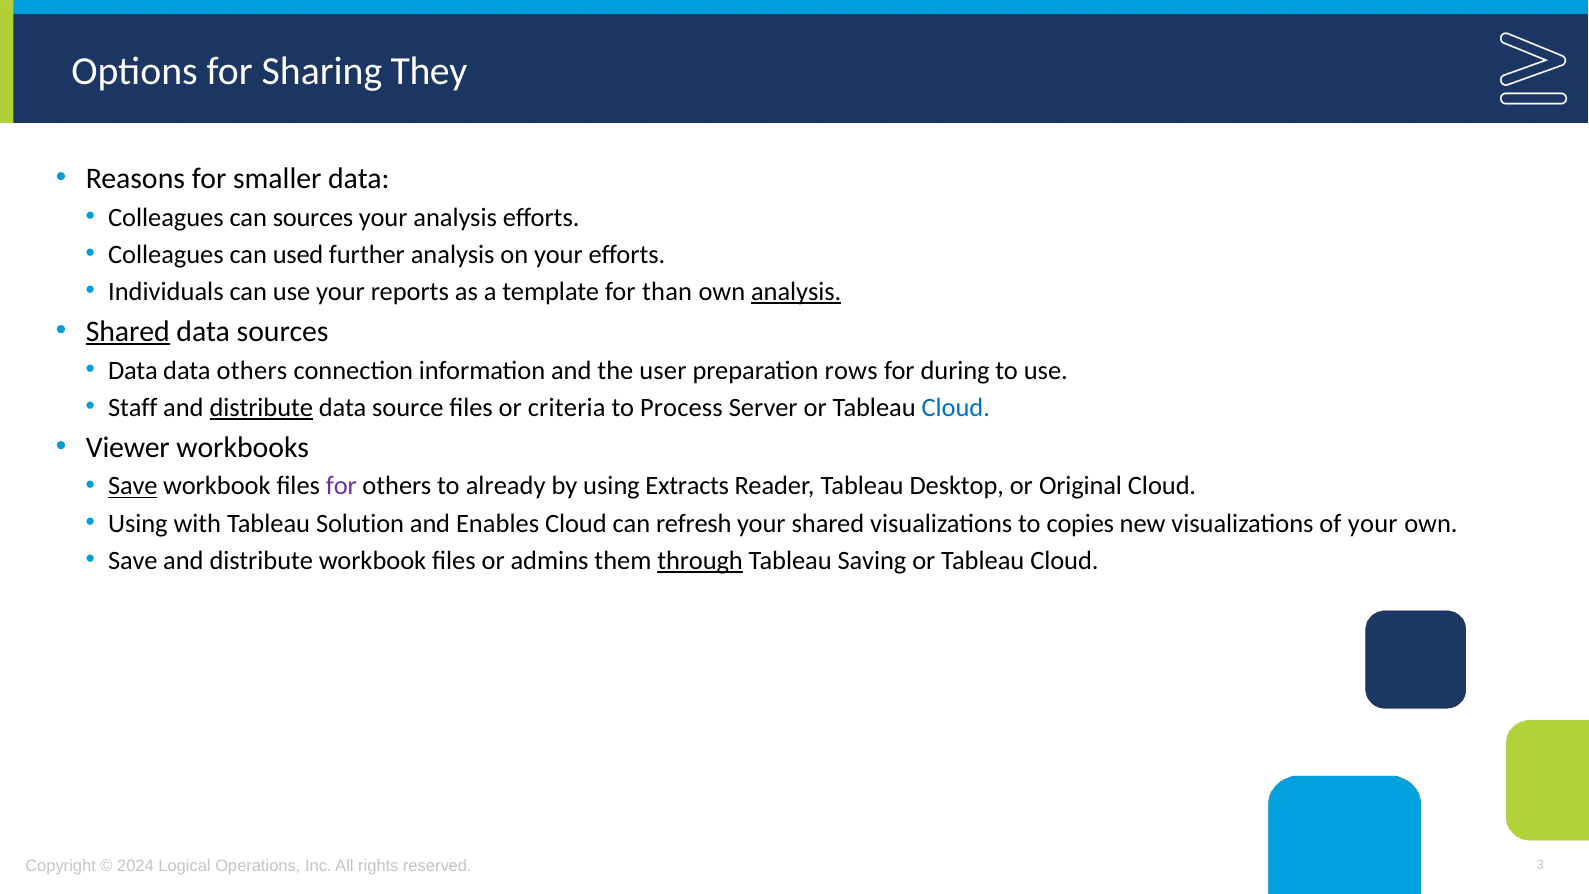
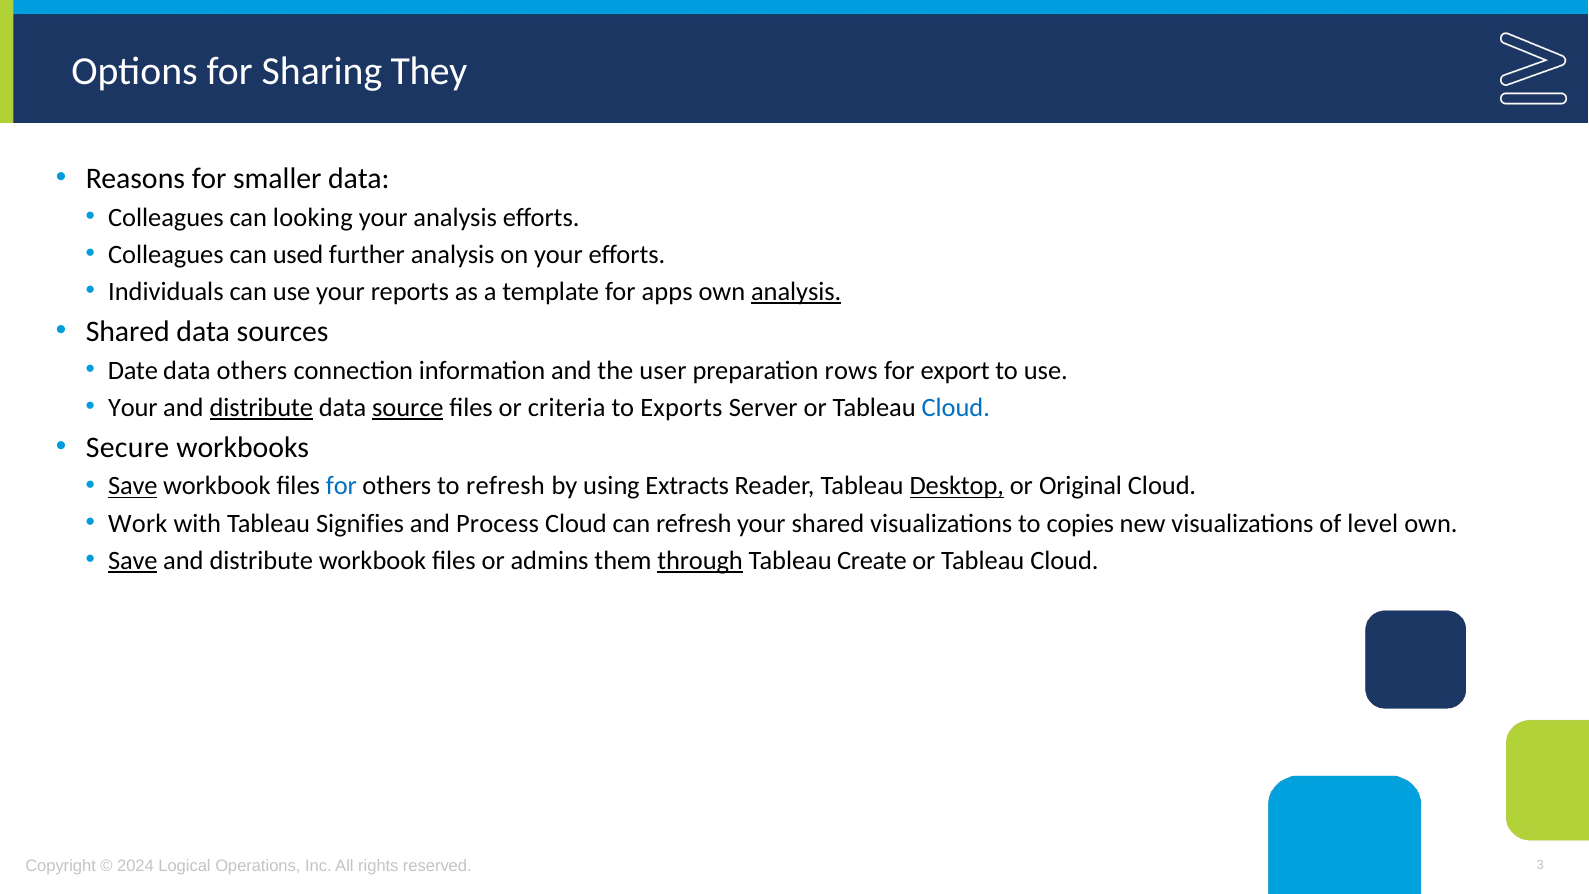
can sources: sources -> looking
than: than -> apps
Shared at (128, 331) underline: present -> none
Data at (133, 370): Data -> Date
during: during -> export
Staff at (133, 407): Staff -> Your
source underline: none -> present
Process: Process -> Exports
Viewer: Viewer -> Secure
for at (341, 486) colour: purple -> blue
to already: already -> refresh
Desktop underline: none -> present
Using at (138, 523): Using -> Work
Solution: Solution -> Signifies
Enables: Enables -> Process
of your: your -> level
Save at (133, 560) underline: none -> present
Saving: Saving -> Create
